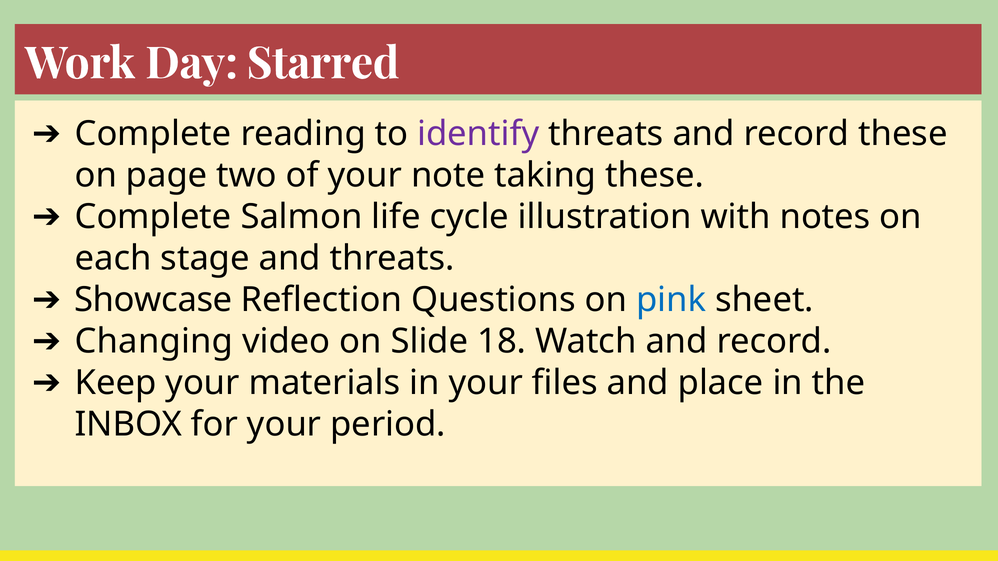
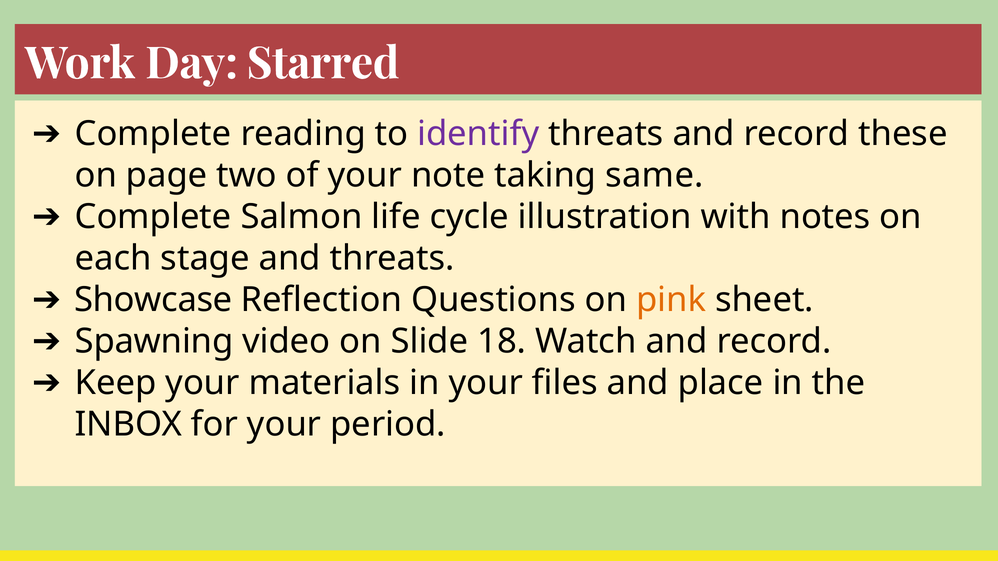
taking these: these -> same
pink colour: blue -> orange
Changing: Changing -> Spawning
